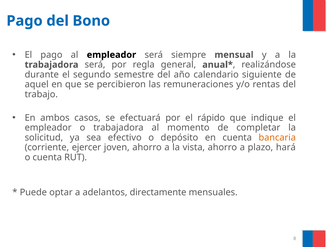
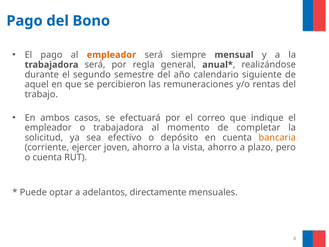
empleador at (111, 55) colour: black -> orange
rápido: rápido -> correo
hará: hará -> pero
